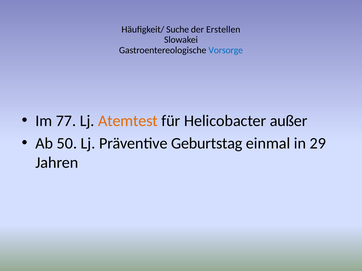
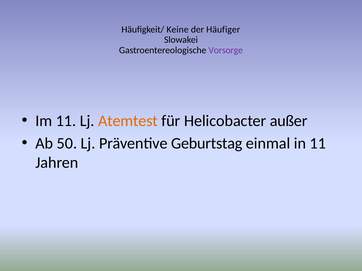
Suche: Suche -> Keine
Erstellen: Erstellen -> Häufiger
Vorsorge colour: blue -> purple
Im 77: 77 -> 11
in 29: 29 -> 11
